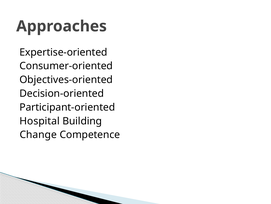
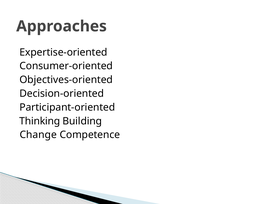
Hospital: Hospital -> Thinking
